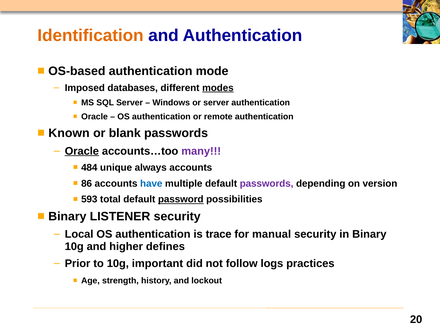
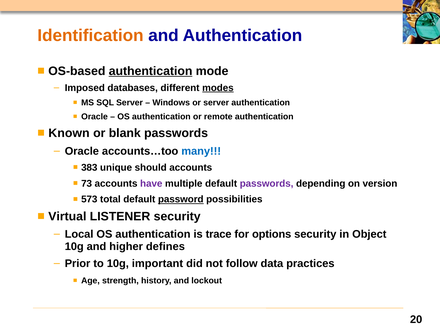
authentication at (151, 71) underline: none -> present
Oracle at (82, 151) underline: present -> none
many colour: purple -> blue
484: 484 -> 383
always: always -> should
86: 86 -> 73
have colour: blue -> purple
593: 593 -> 573
Binary at (67, 216): Binary -> Virtual
manual: manual -> options
in Binary: Binary -> Object
logs: logs -> data
